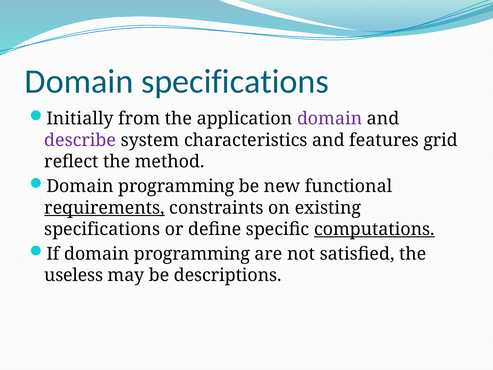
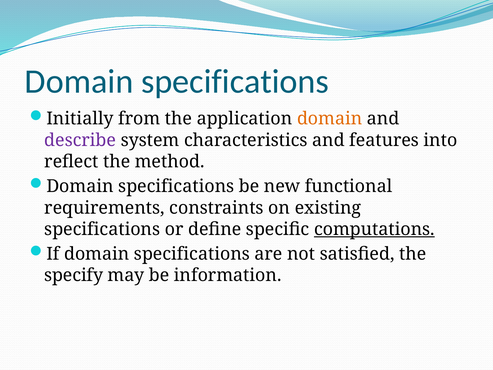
domain at (330, 119) colour: purple -> orange
grid: grid -> into
programming at (176, 186): programming -> specifications
requirements underline: present -> none
If domain programming: programming -> specifications
useless: useless -> specify
descriptions: descriptions -> information
